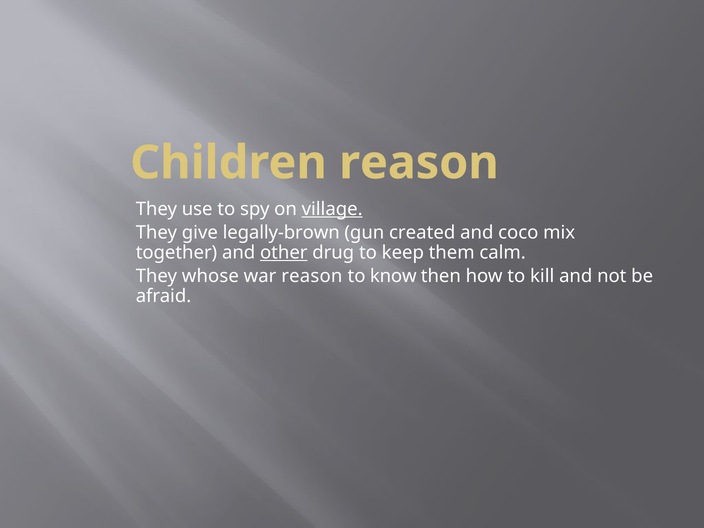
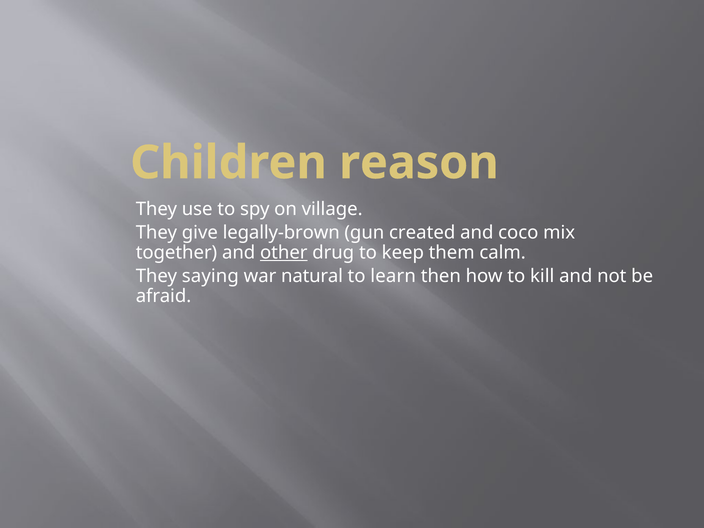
village underline: present -> none
whose: whose -> saying
war reason: reason -> natural
know: know -> learn
